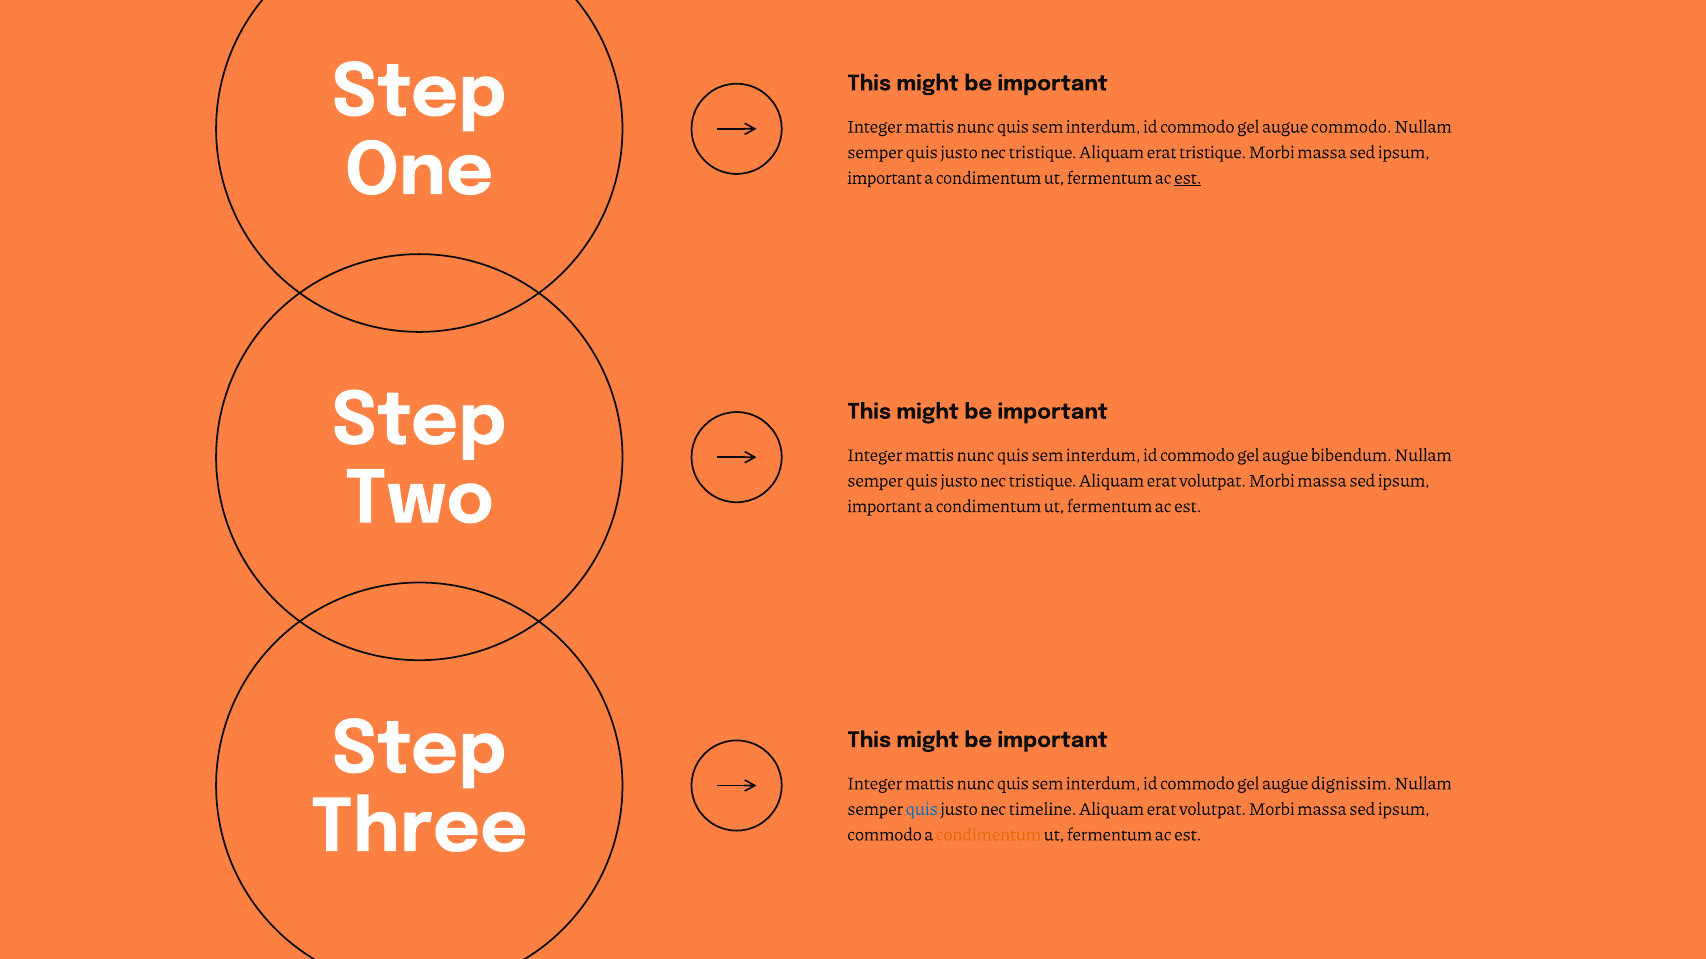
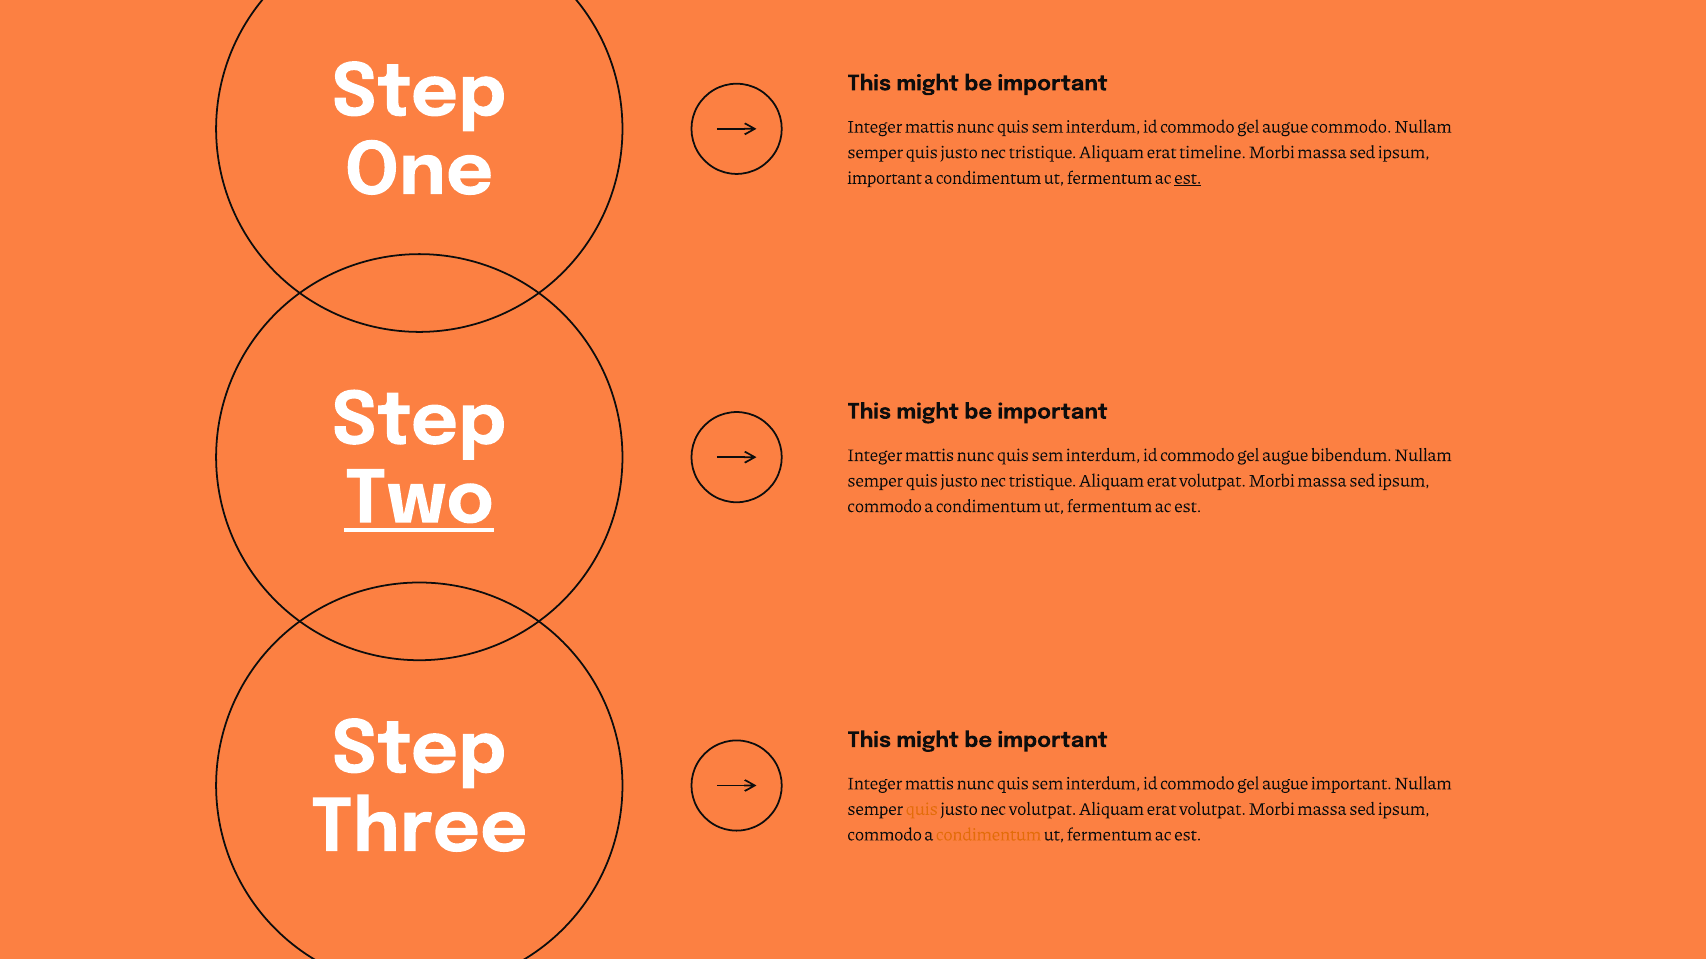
erat tristique: tristique -> timeline
Two underline: none -> present
important at (885, 507): important -> commodo
augue dignissim: dignissim -> important
quis at (922, 810) colour: blue -> orange
nec timeline: timeline -> volutpat
